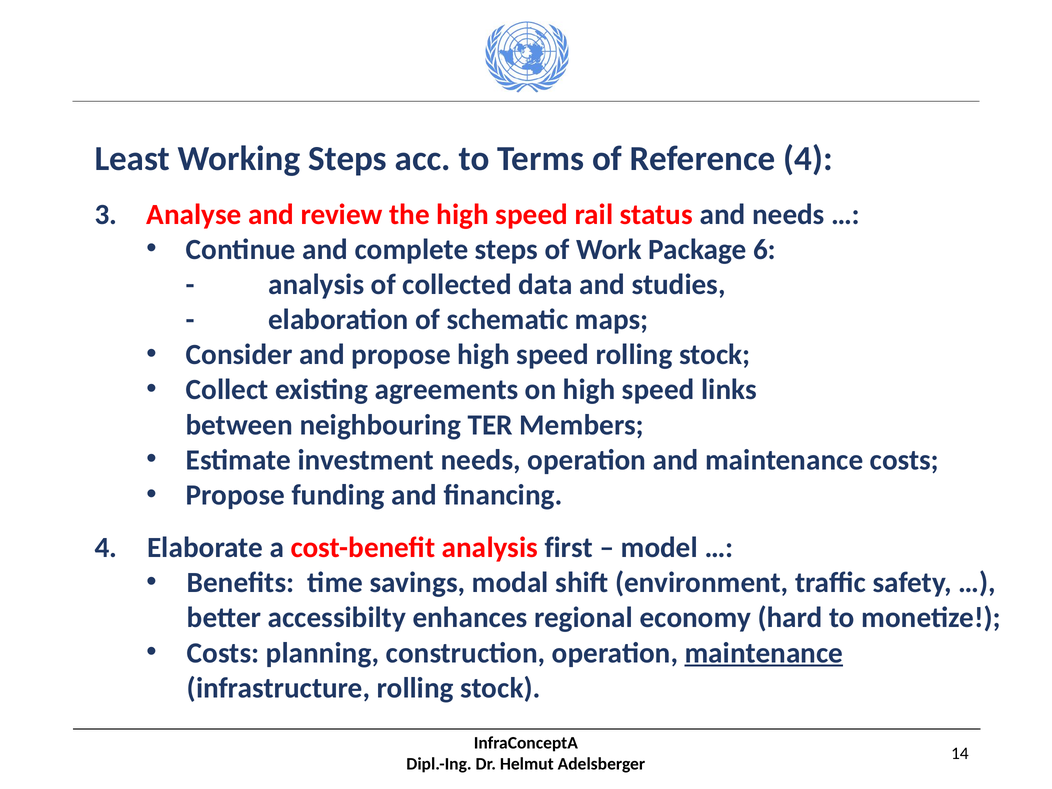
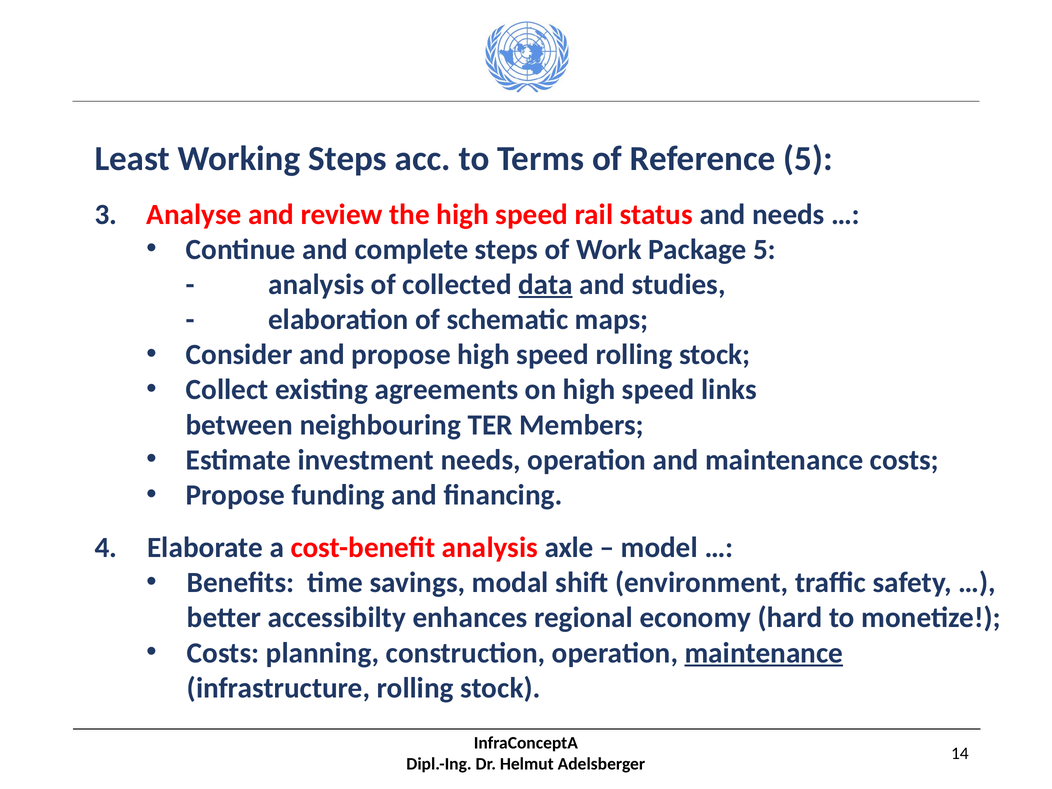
Reference 4: 4 -> 5
Package 6: 6 -> 5
data underline: none -> present
first: first -> axle
